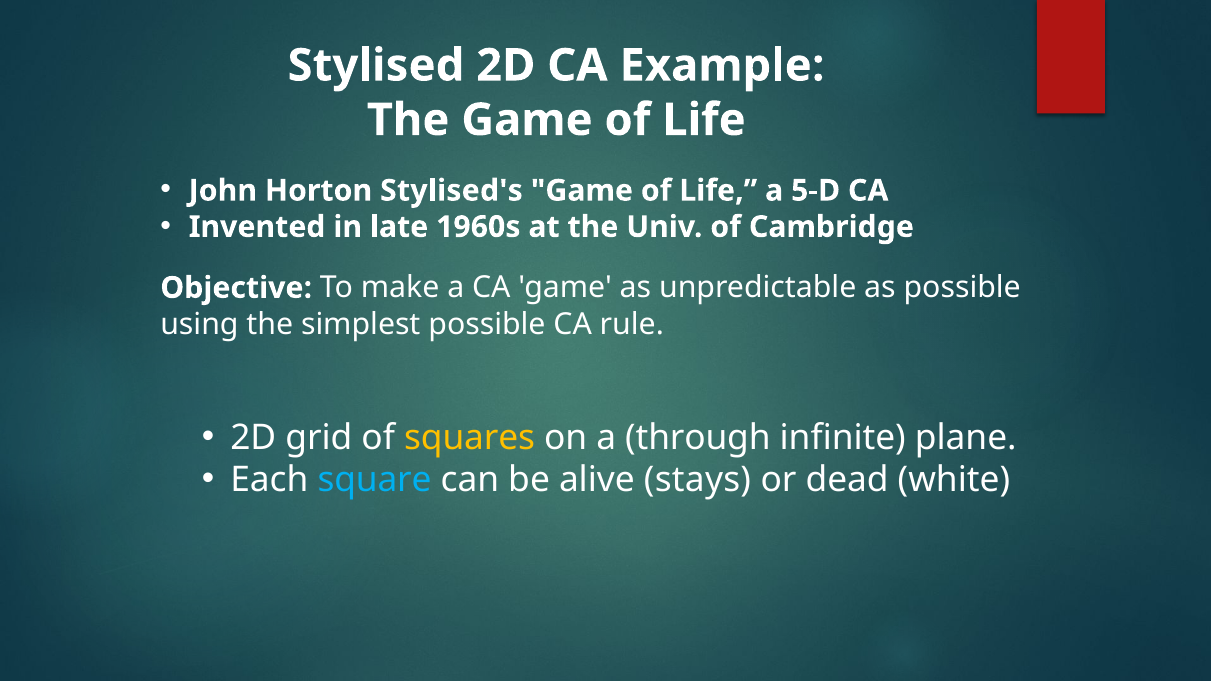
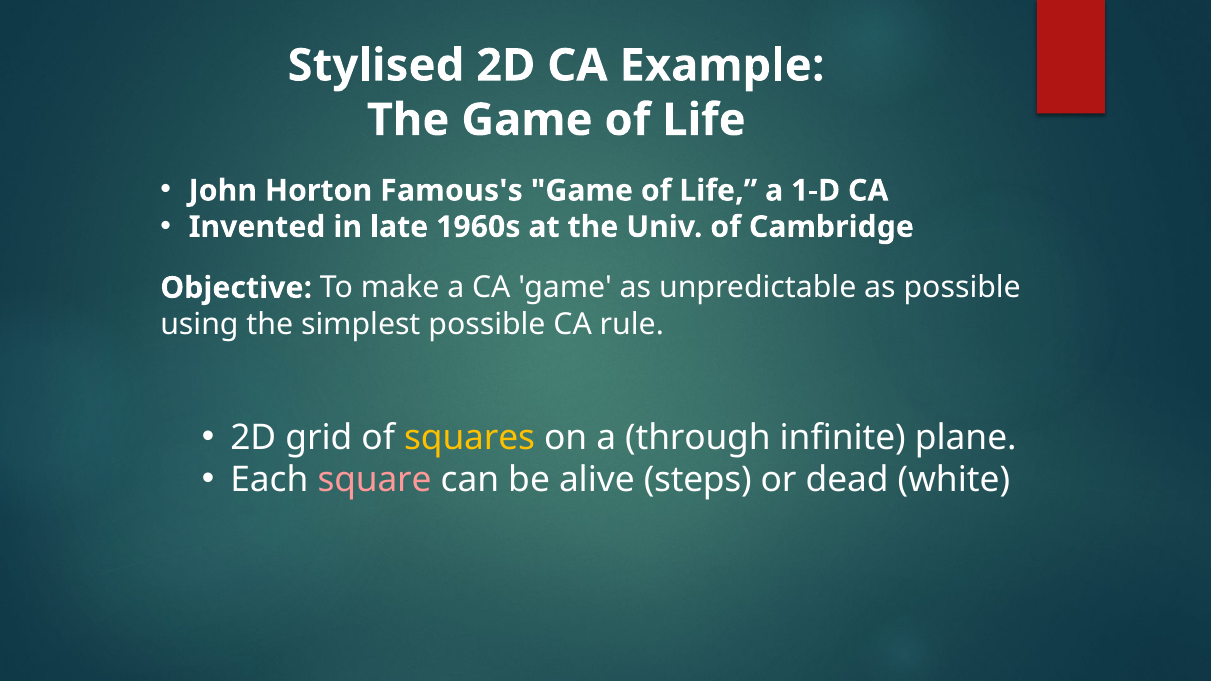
Stylised's: Stylised's -> Famous's
5-D: 5-D -> 1-D
square colour: light blue -> pink
stays: stays -> steps
